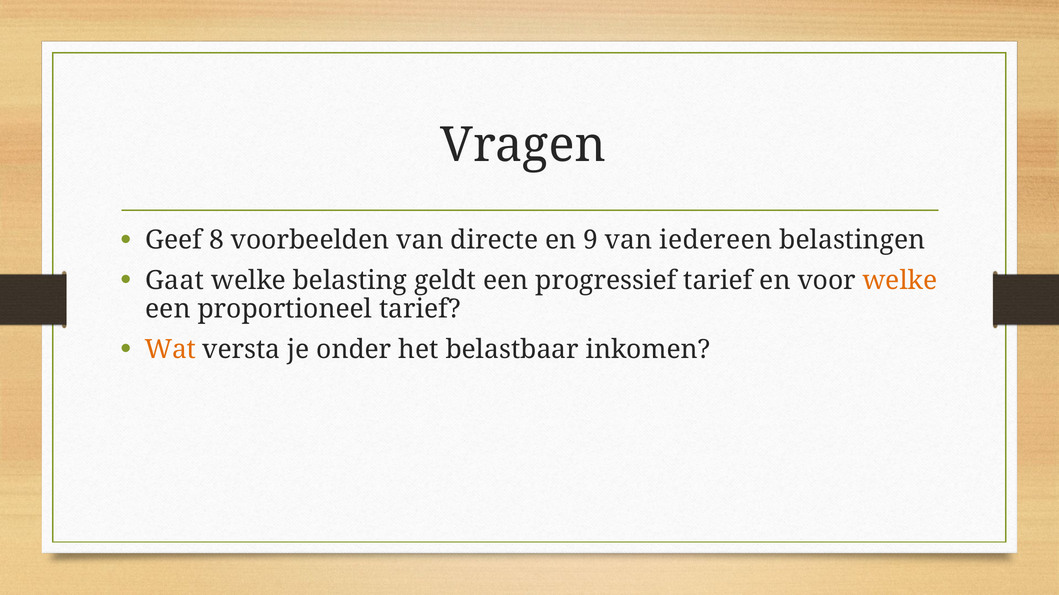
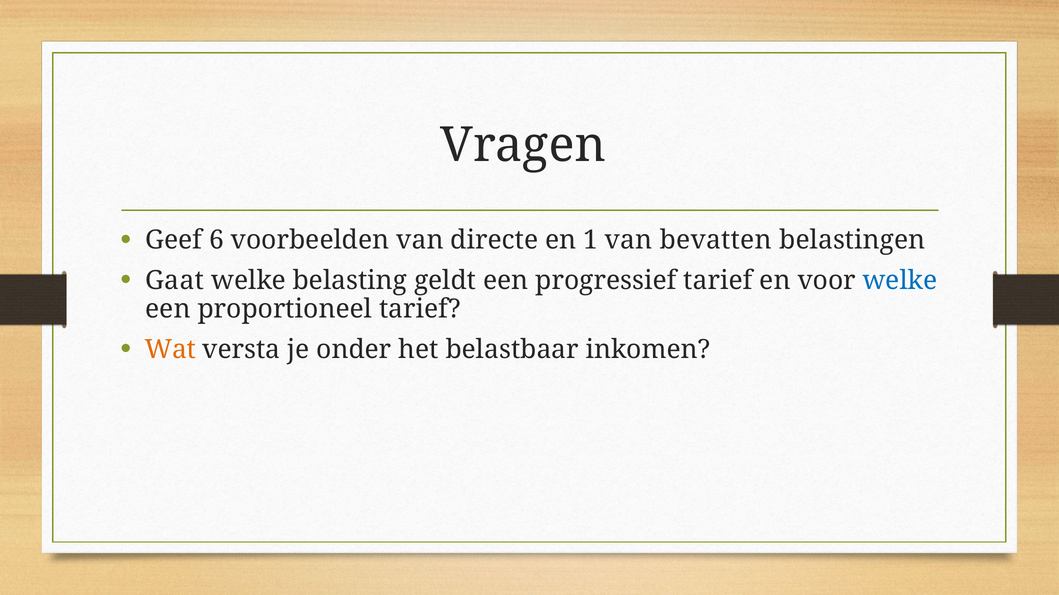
8: 8 -> 6
9: 9 -> 1
iedereen: iedereen -> bevatten
welke at (900, 281) colour: orange -> blue
